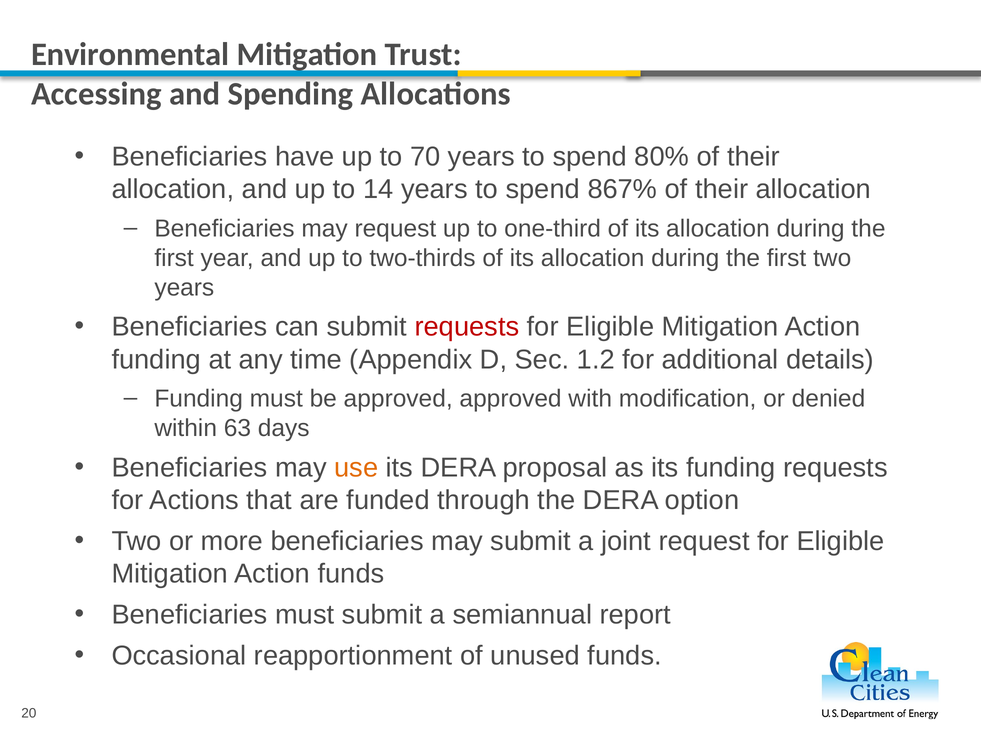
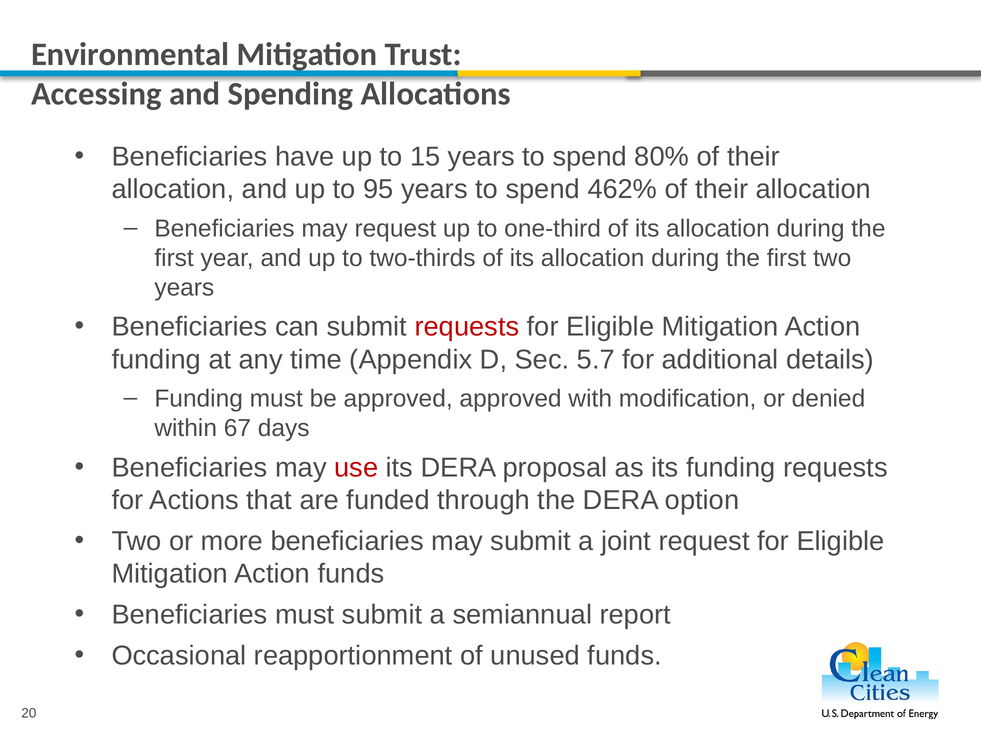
70: 70 -> 15
14: 14 -> 95
867%: 867% -> 462%
1.2: 1.2 -> 5.7
63: 63 -> 67
use colour: orange -> red
